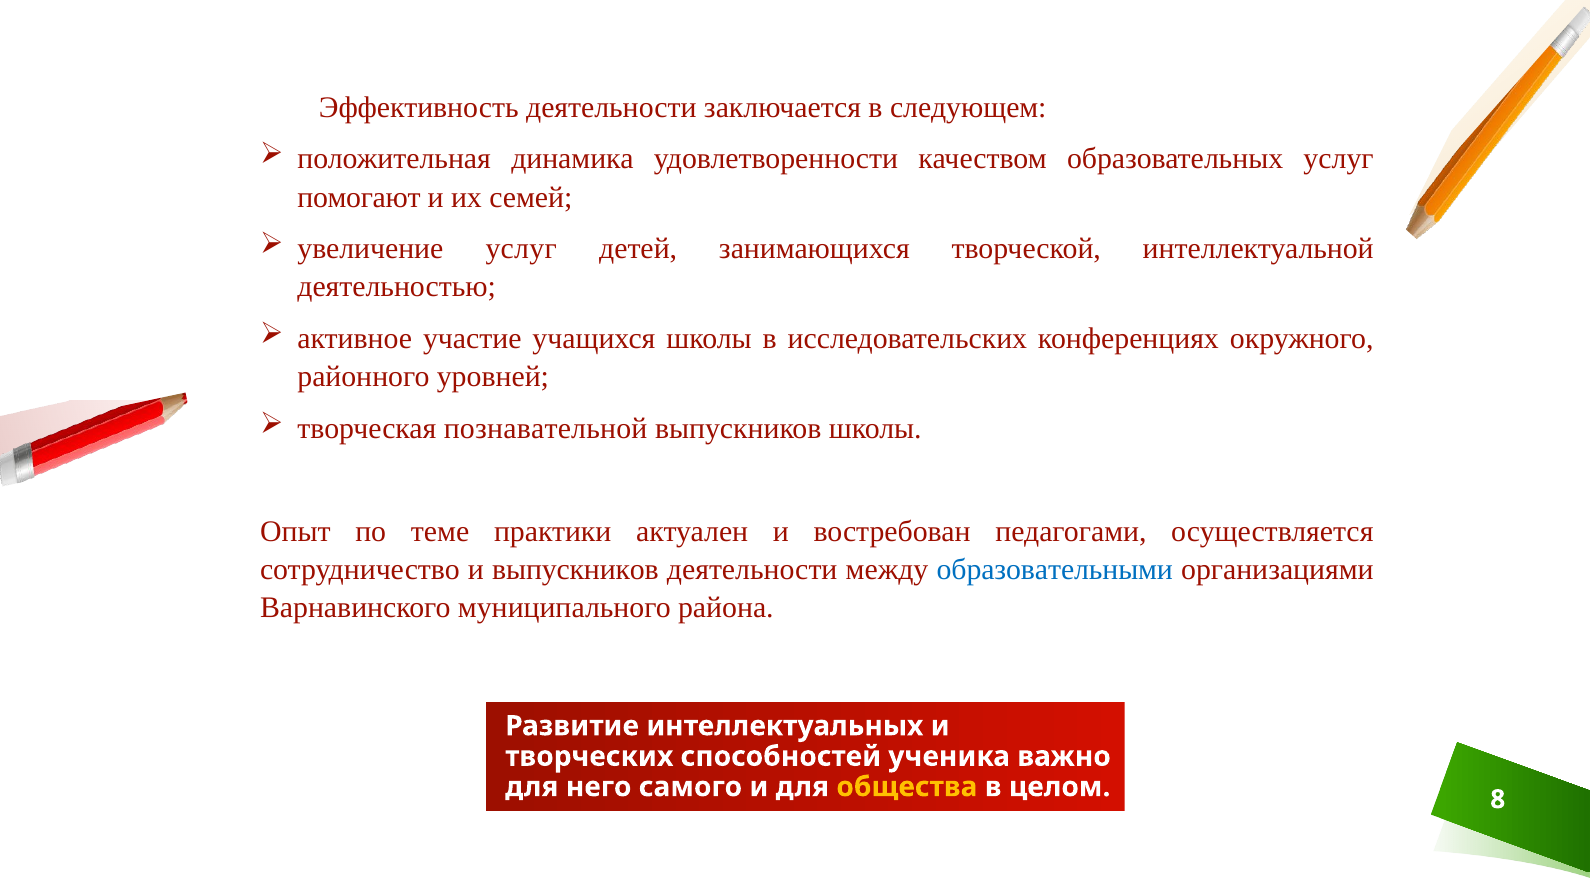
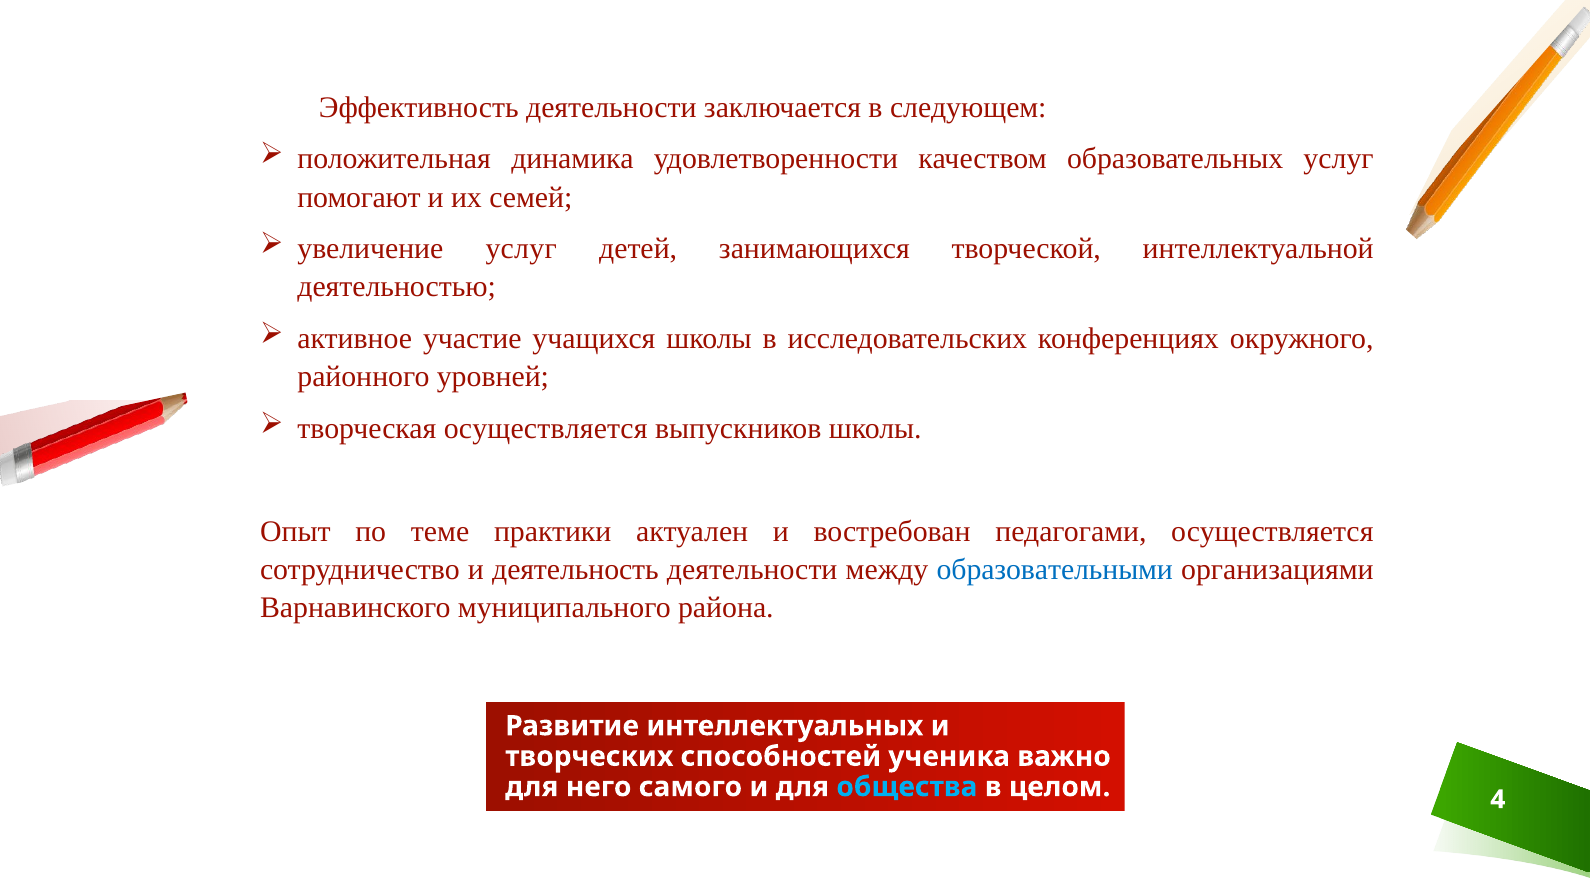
творческая познавательной: познавательной -> осуществляется
и выпускников: выпускников -> деятельность
общества colour: yellow -> light blue
8: 8 -> 4
